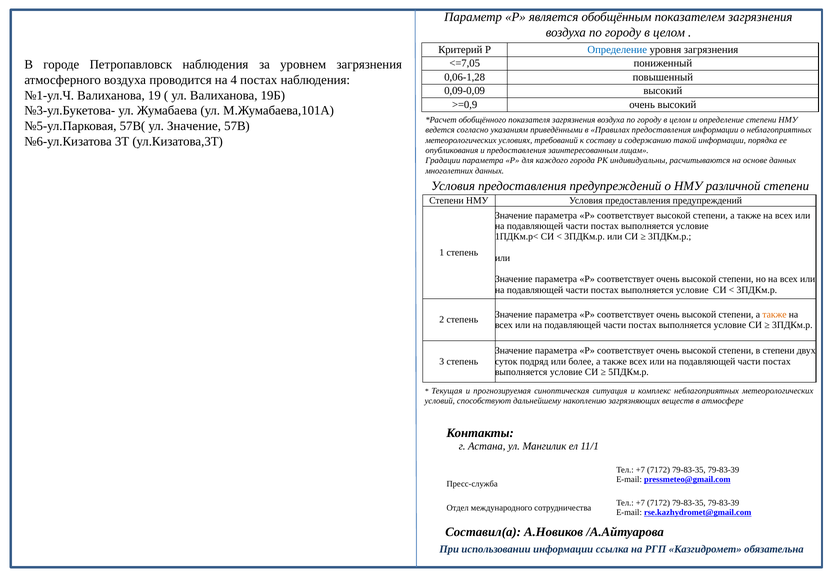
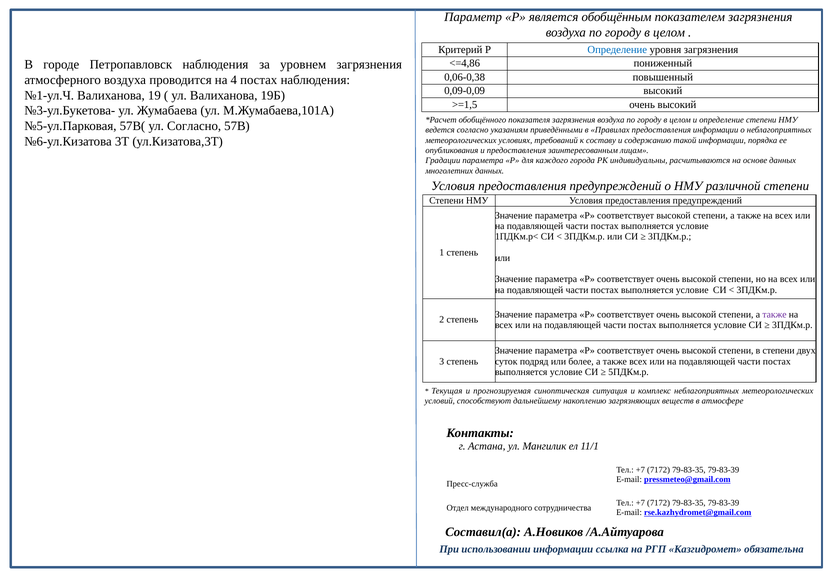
<=7,05: <=7,05 -> <=4,86
0,06-1,28: 0,06-1,28 -> 0,06-0,38
>=0,9: >=0,9 -> >=1,5
ул Значение: Значение -> Согласно
также at (775, 314) colour: orange -> purple
